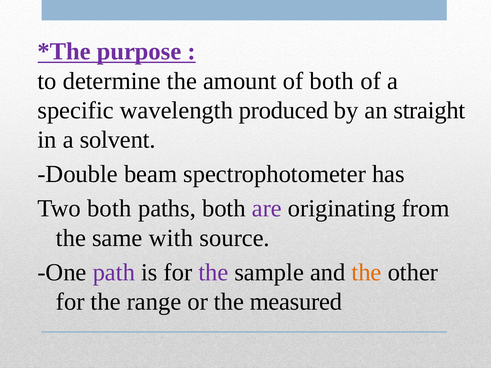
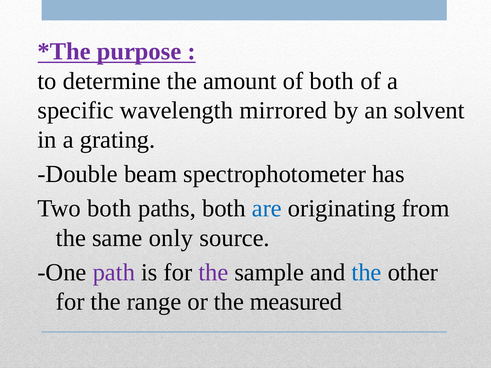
produced: produced -> mirrored
straight: straight -> solvent
solvent: solvent -> grating
are colour: purple -> blue
with: with -> only
the at (367, 273) colour: orange -> blue
